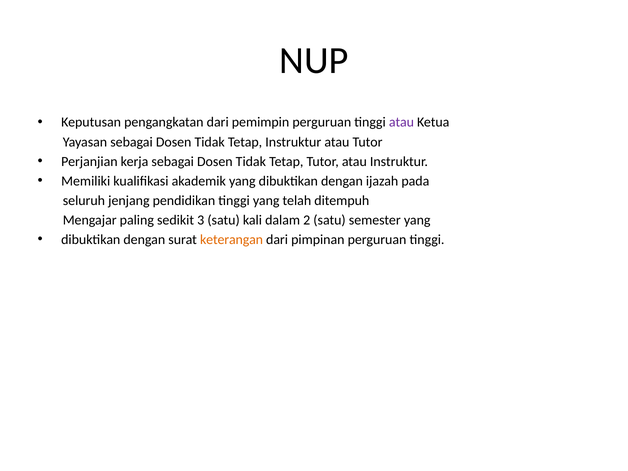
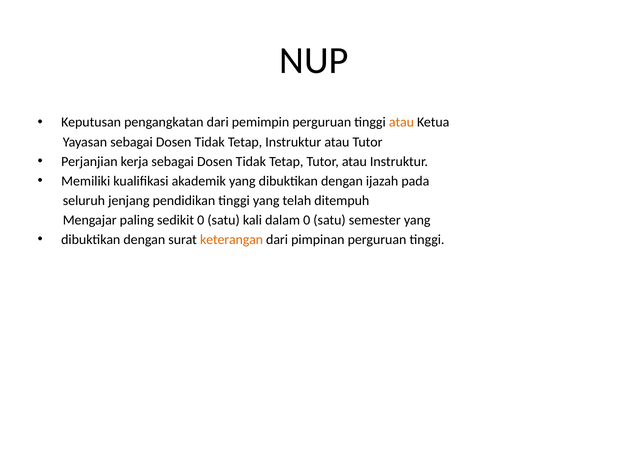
atau at (401, 122) colour: purple -> orange
sedikit 3: 3 -> 0
dalam 2: 2 -> 0
